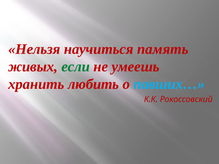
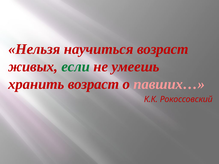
научиться память: память -> возраст
хранить любить: любить -> возраст
павших… colour: light blue -> pink
